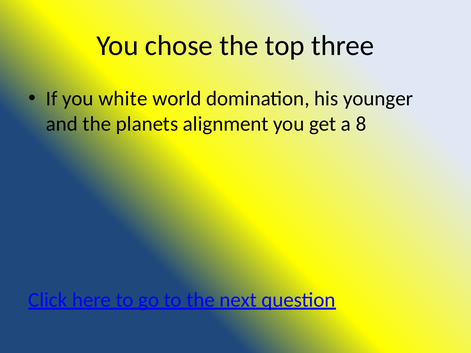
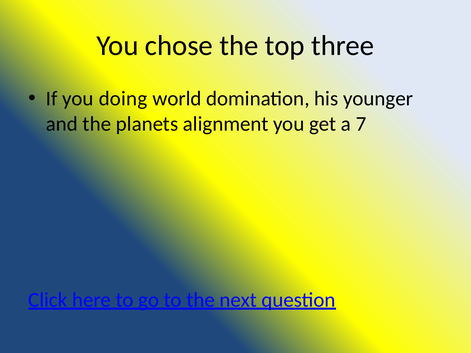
white: white -> doing
8: 8 -> 7
